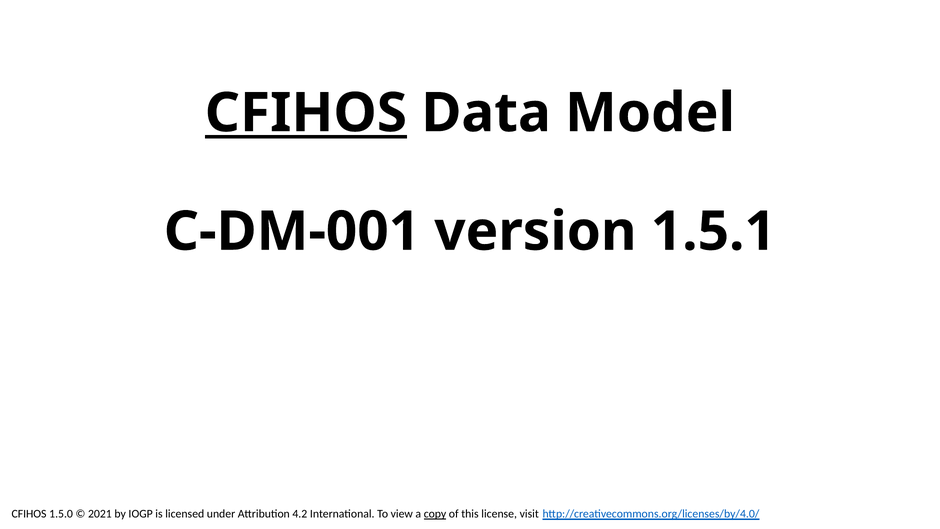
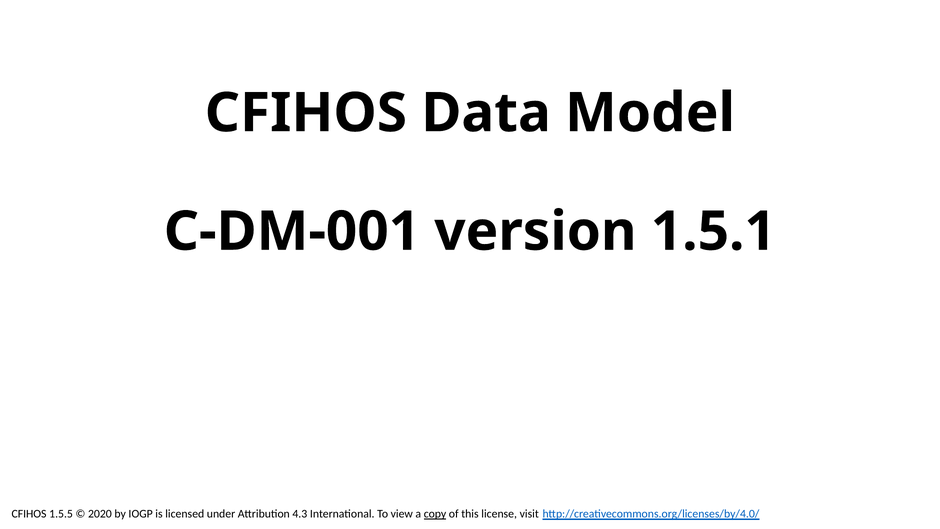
CFIHOS at (306, 113) underline: present -> none
1.5.0: 1.5.0 -> 1.5.5
2021: 2021 -> 2020
4.2: 4.2 -> 4.3
